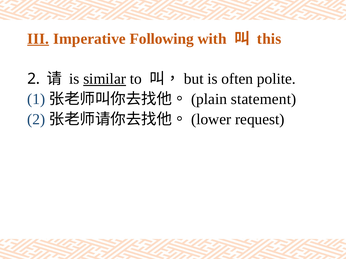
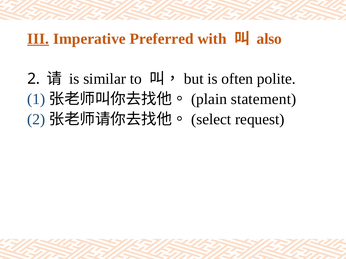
Following: Following -> Preferred
this: this -> also
similar underline: present -> none
lower: lower -> select
